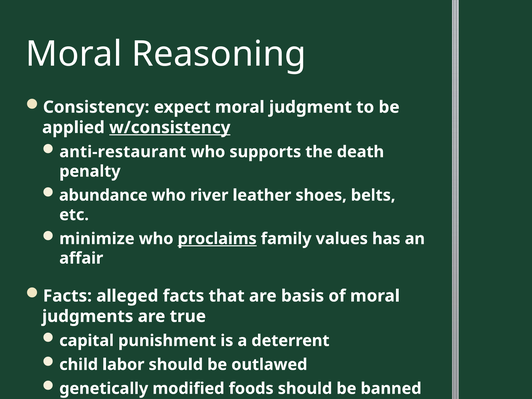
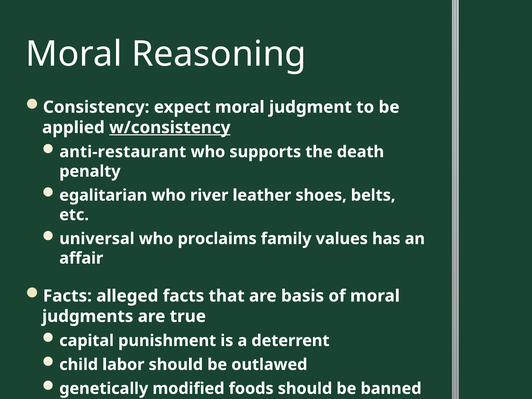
abundance: abundance -> egalitarian
minimize: minimize -> universal
proclaims underline: present -> none
